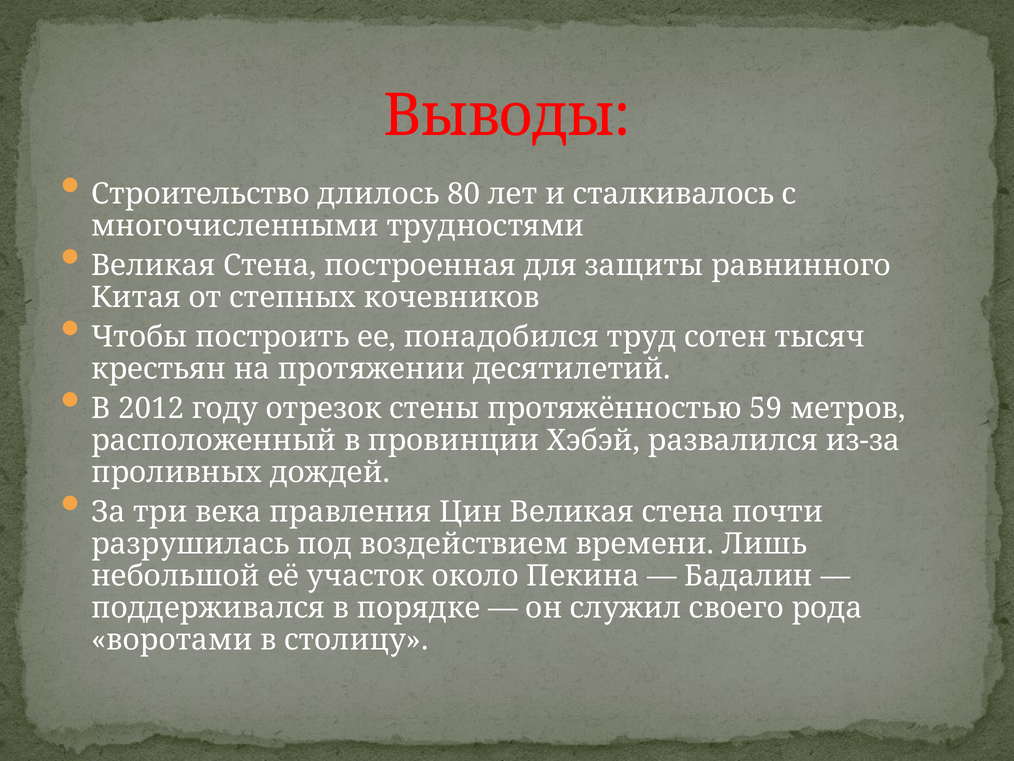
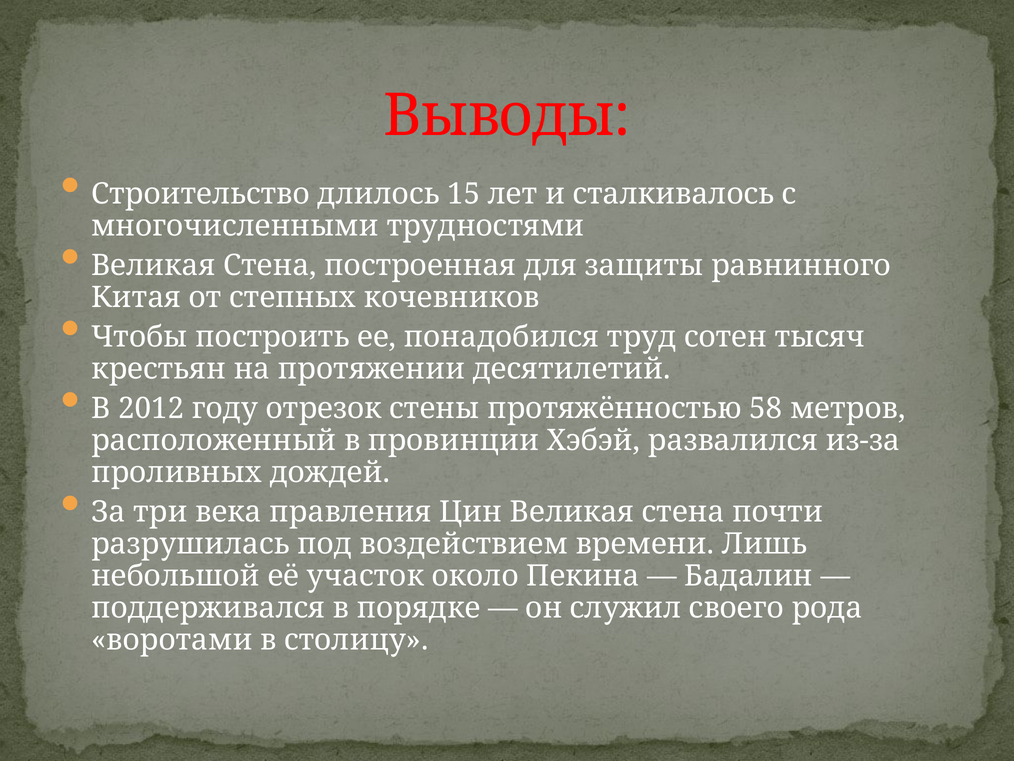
80: 80 -> 15
59: 59 -> 58
